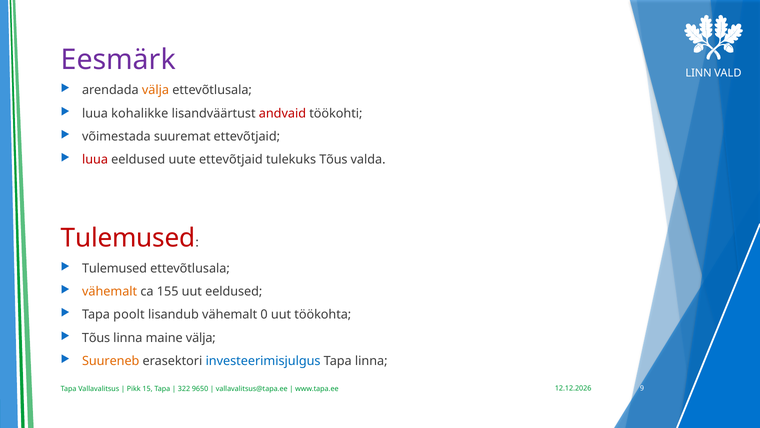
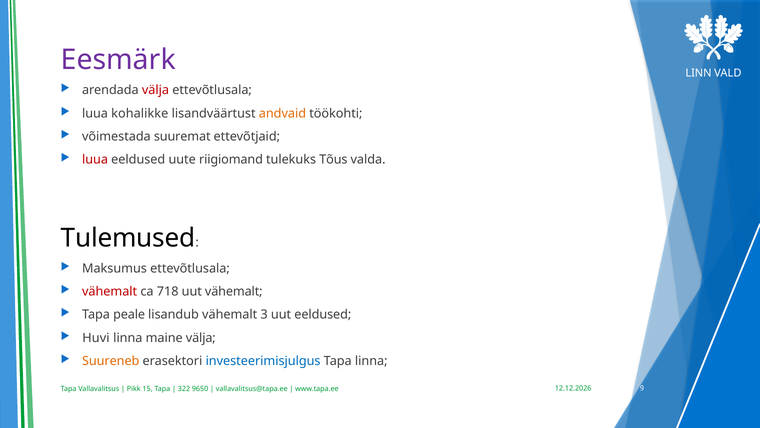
välja at (155, 90) colour: orange -> red
andvaid colour: red -> orange
uute ettevõtjaid: ettevõtjaid -> riigiomand
Tulemused at (128, 238) colour: red -> black
Tulemused at (115, 268): Tulemused -> Maksumus
vähemalt at (110, 291) colour: orange -> red
155: 155 -> 718
uut eeldused: eeldused -> vähemalt
poolt: poolt -> peale
0: 0 -> 3
uut töökohta: töökohta -> eeldused
Tõus at (96, 338): Tõus -> Huvi
